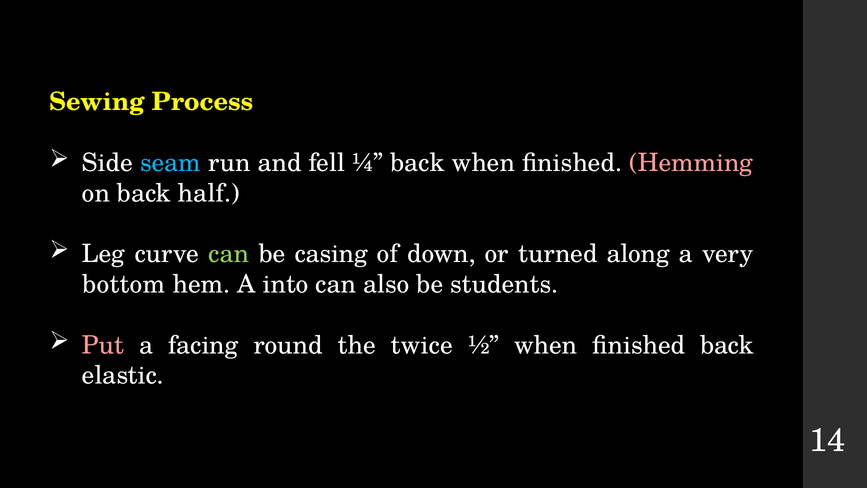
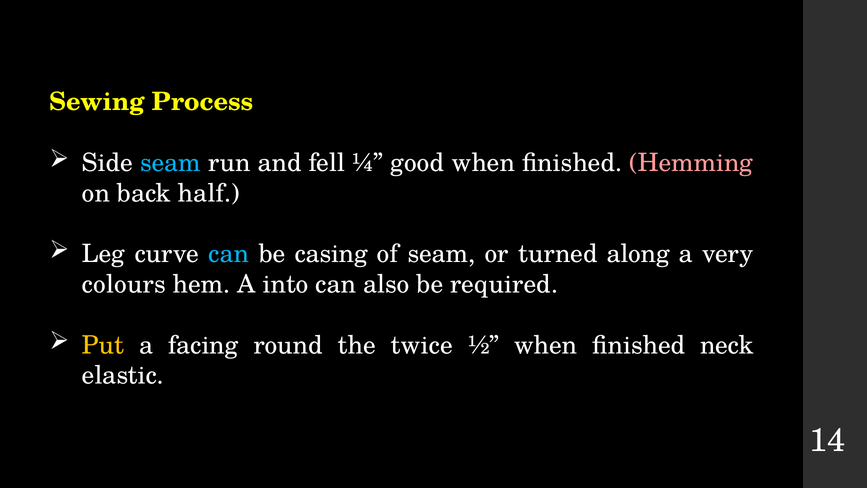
¼ back: back -> good
can at (229, 254) colour: light green -> light blue
of down: down -> seam
bottom: bottom -> colours
students: students -> required
Put colour: pink -> yellow
finished back: back -> neck
